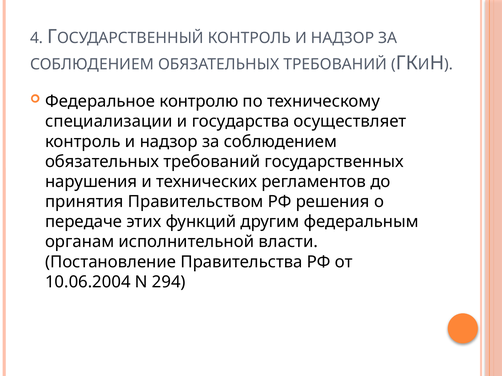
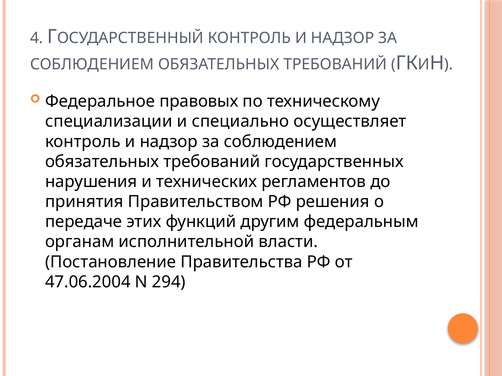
контролю: контролю -> правовых
государства: государства -> специально
10.06.2004: 10.06.2004 -> 47.06.2004
